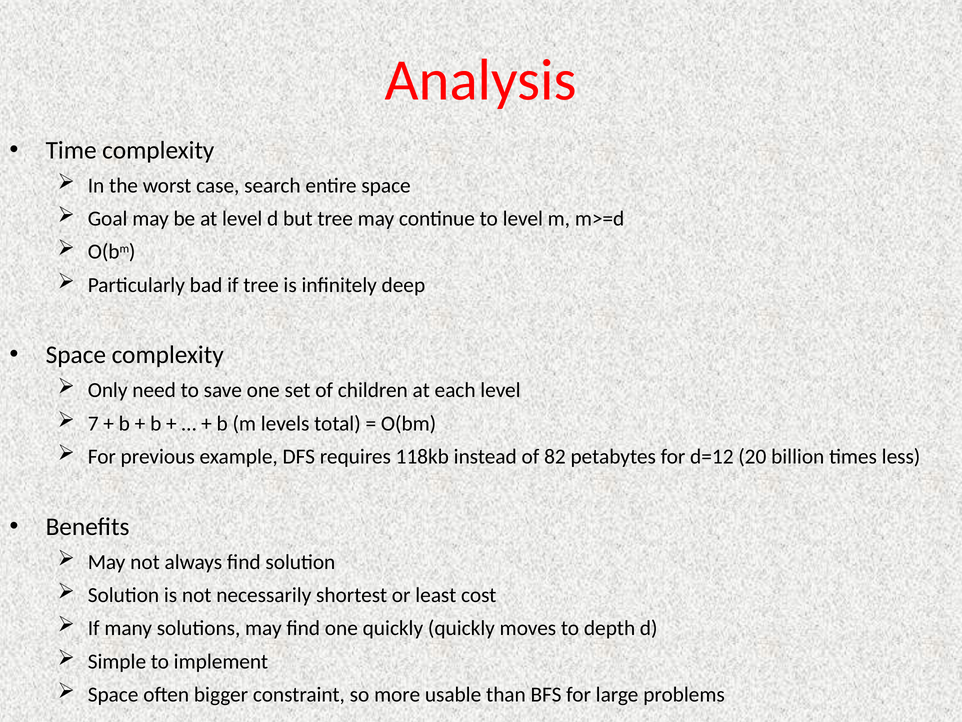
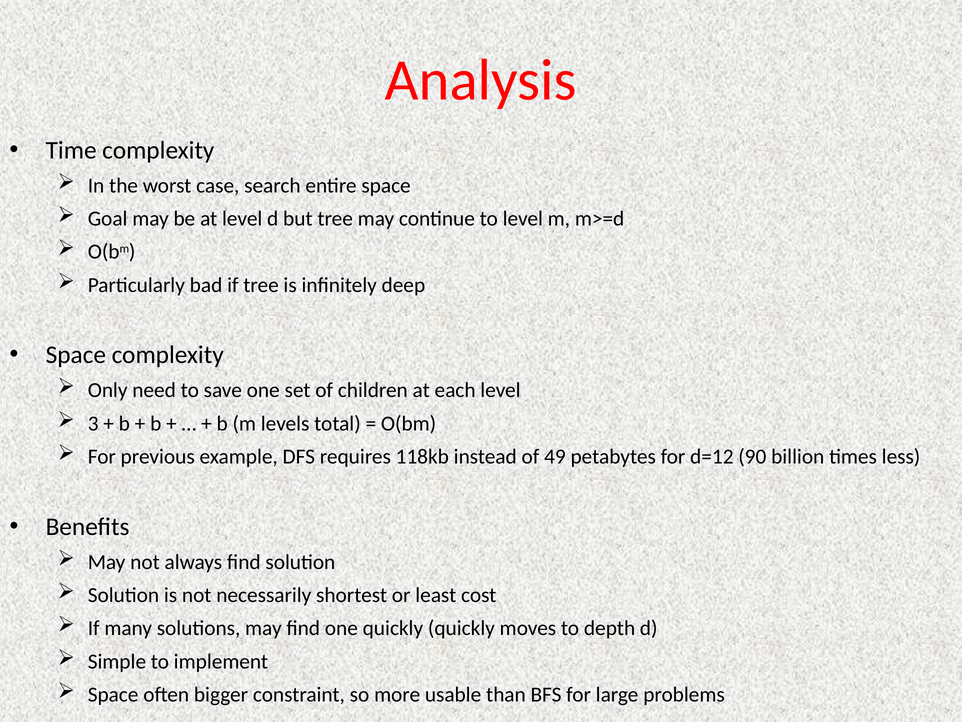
7: 7 -> 3
82: 82 -> 49
20: 20 -> 90
